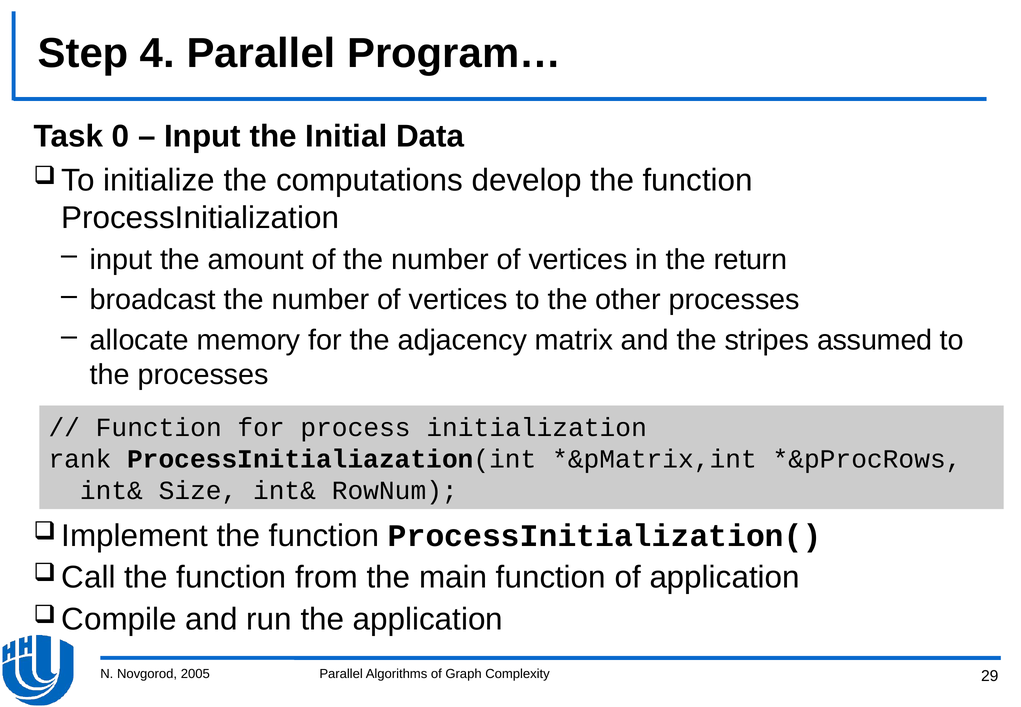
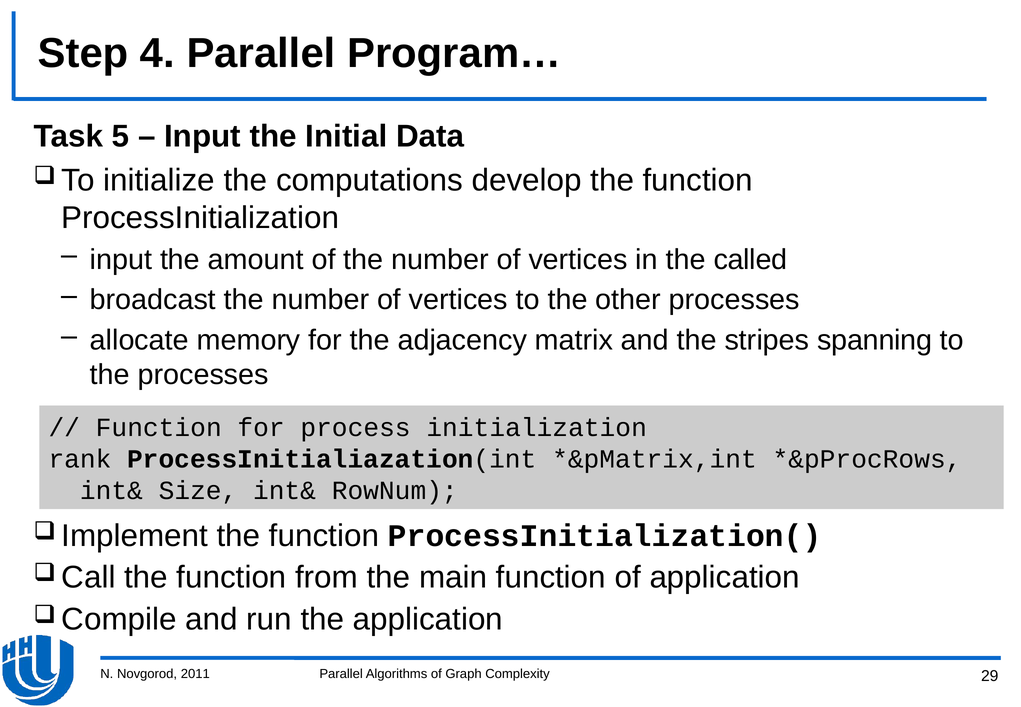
0: 0 -> 5
return: return -> called
assumed: assumed -> spanning
2005: 2005 -> 2011
